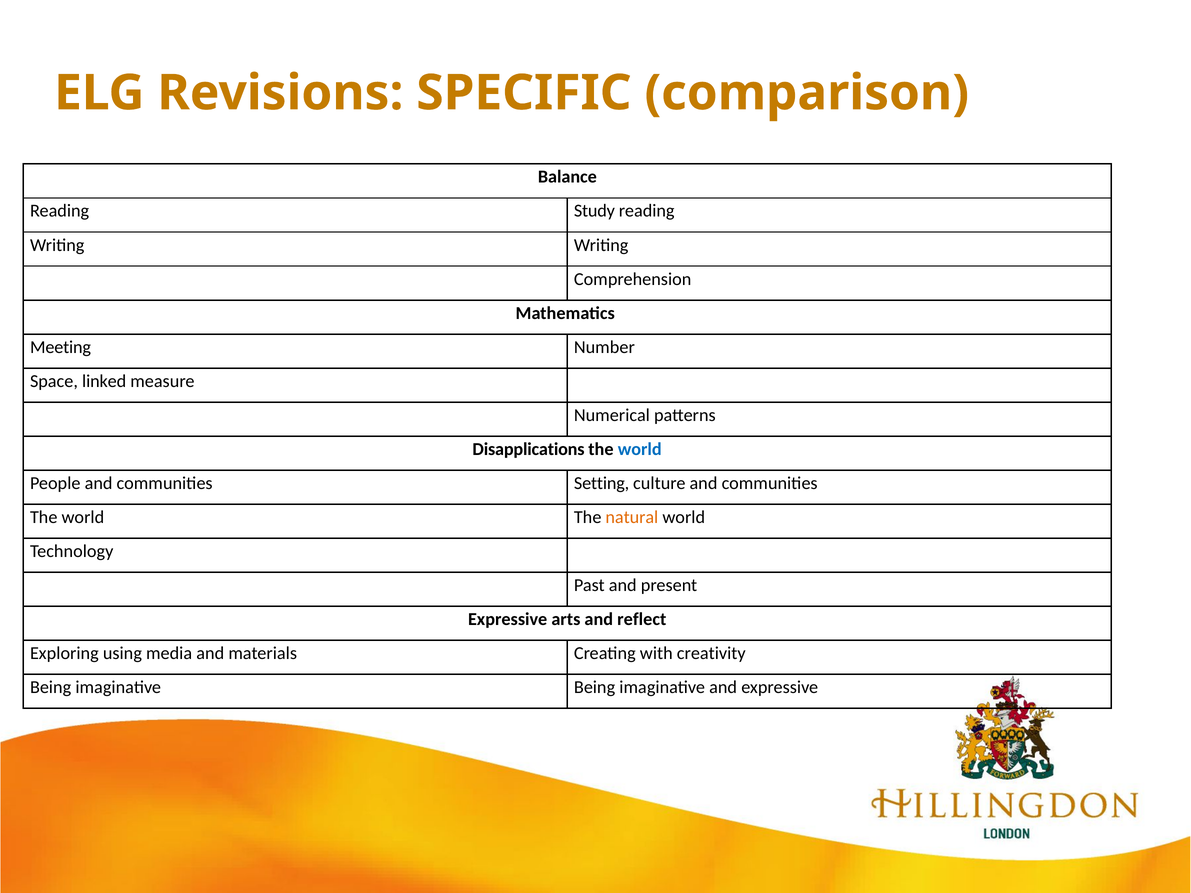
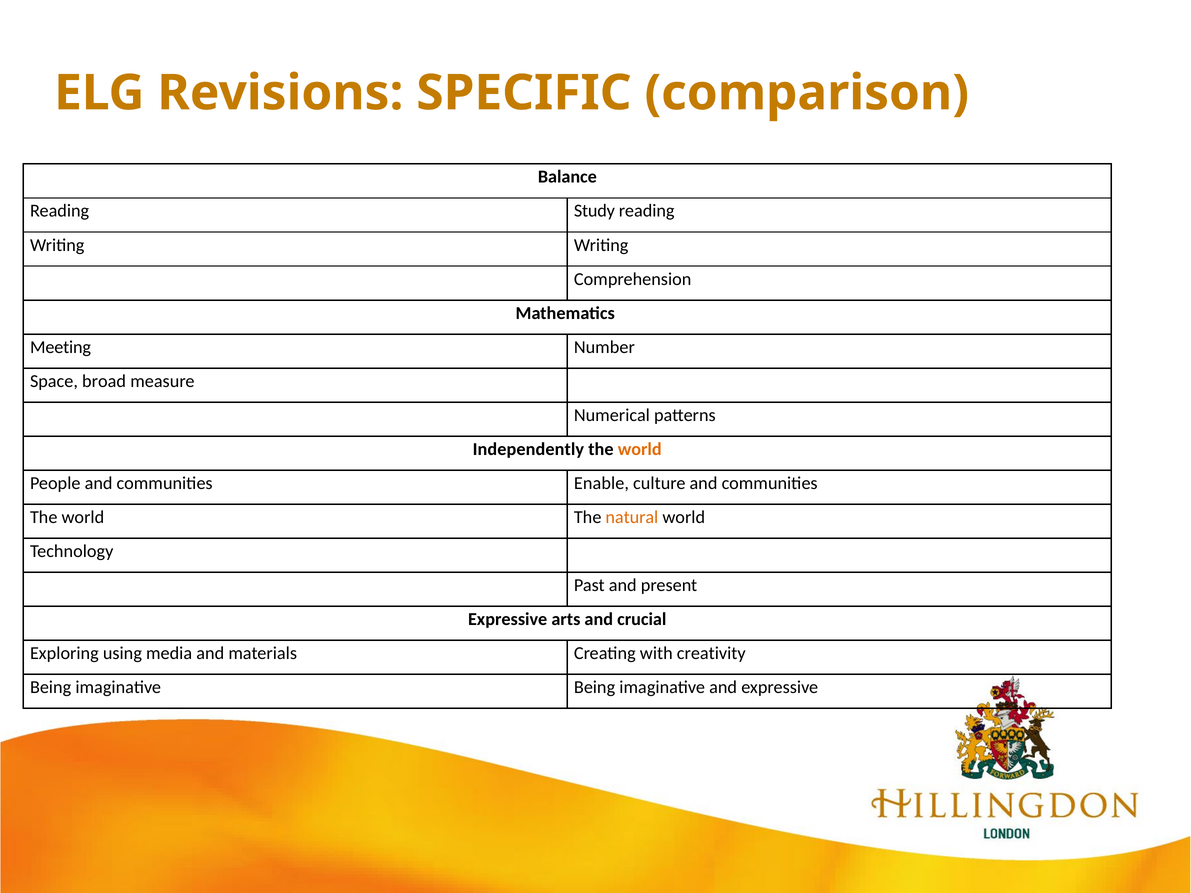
linked: linked -> broad
Disapplications: Disapplications -> Independently
world at (640, 449) colour: blue -> orange
Setting: Setting -> Enable
reflect: reflect -> crucial
